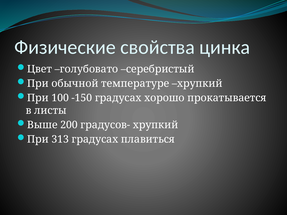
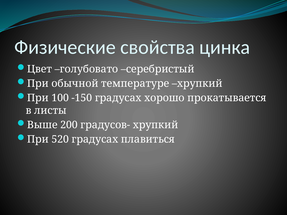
313: 313 -> 520
